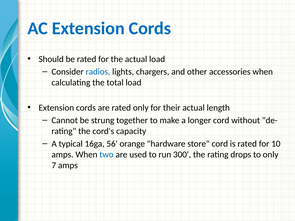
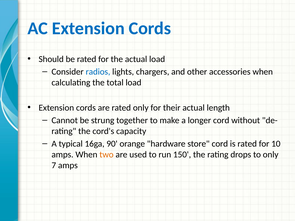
56: 56 -> 90
two colour: blue -> orange
300: 300 -> 150
